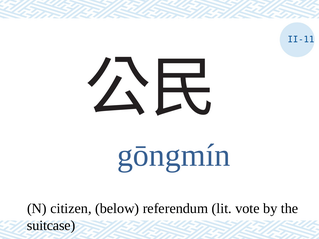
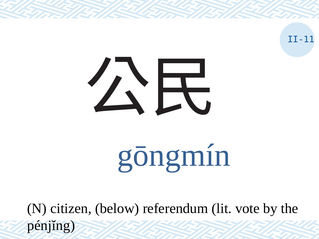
suitcase: suitcase -> pénjǐng
